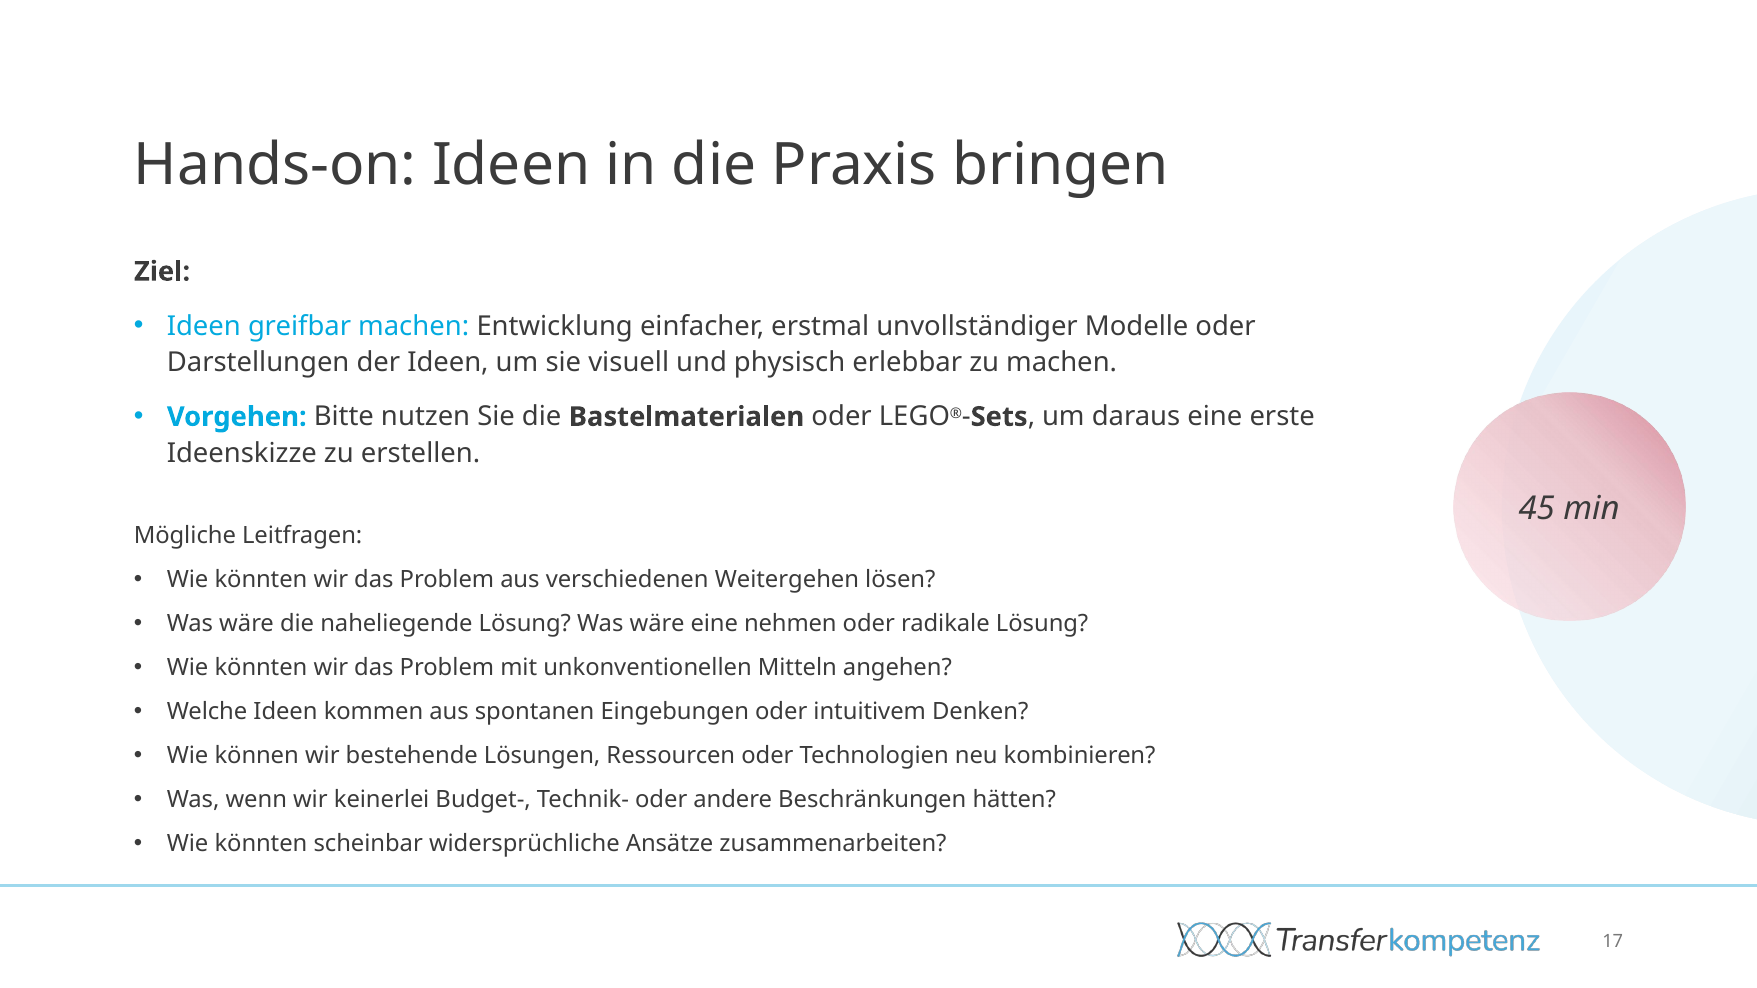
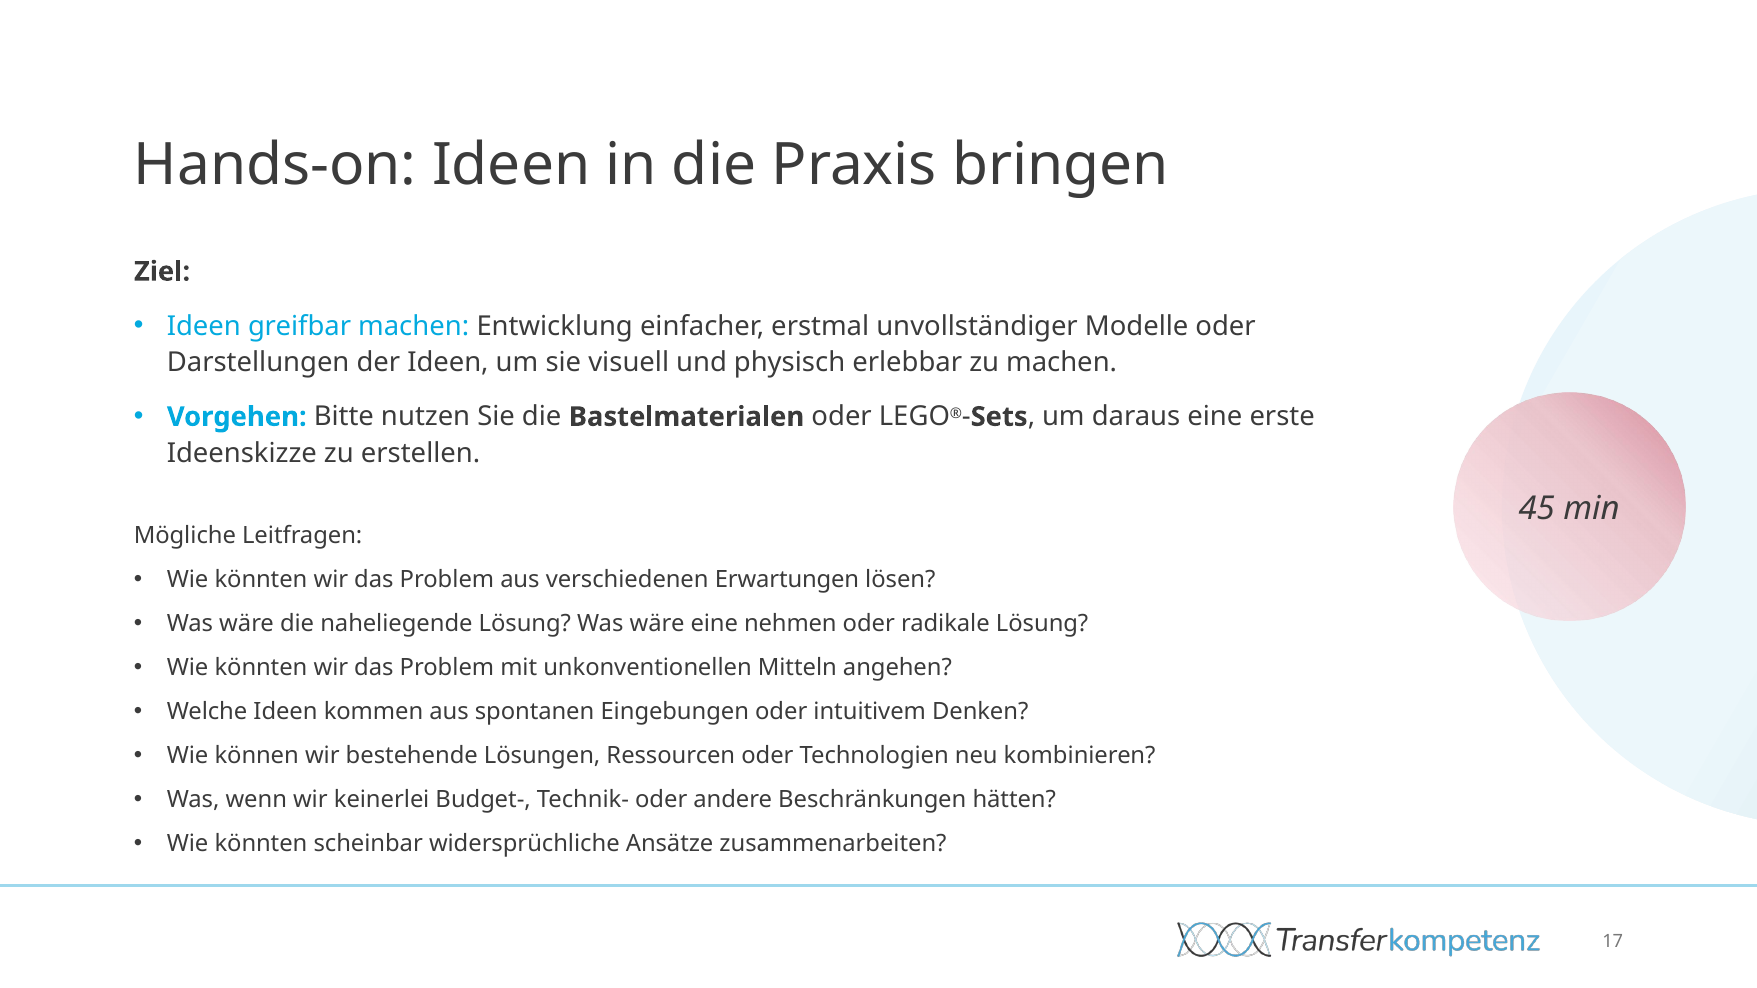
Weitergehen: Weitergehen -> Erwartungen
